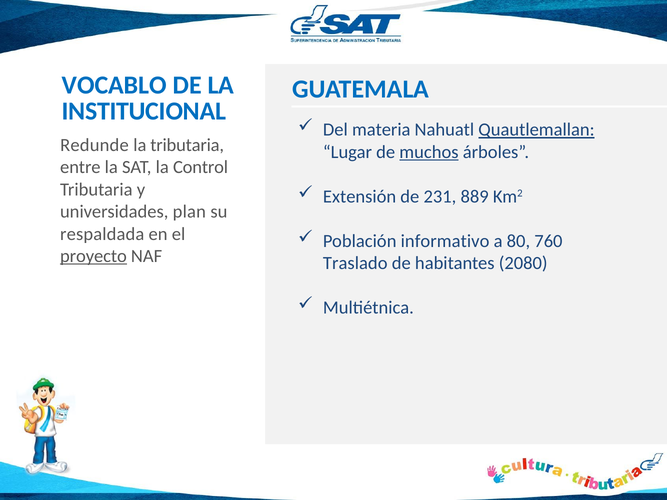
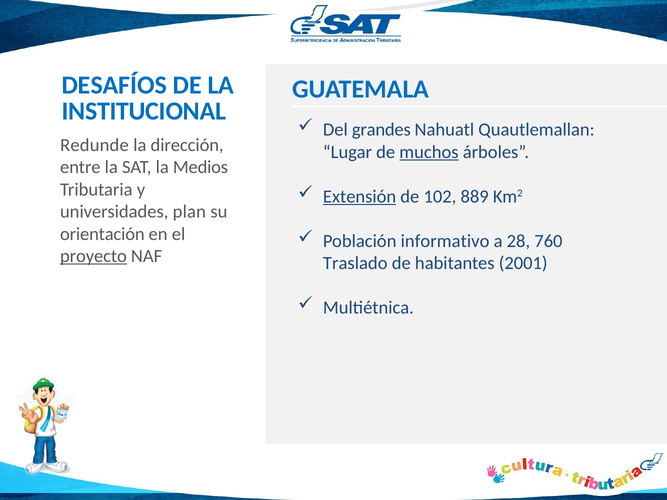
VOCABLO: VOCABLO -> DESAFÍOS
materia: materia -> grandes
Quautlemallan underline: present -> none
la tributaria: tributaria -> dirección
Control: Control -> Medios
Extensión underline: none -> present
231: 231 -> 102
respaldada: respaldada -> orientación
80: 80 -> 28
2080: 2080 -> 2001
